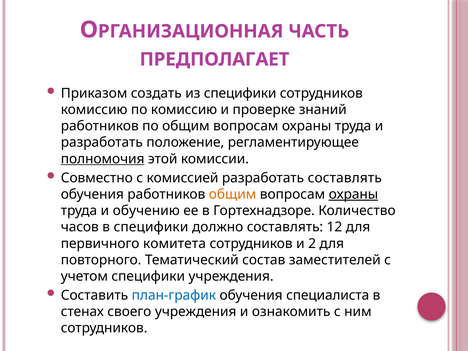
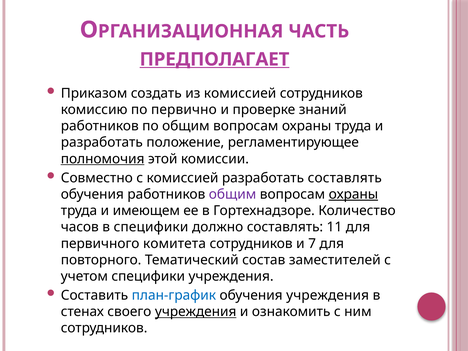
ПРЕДПОЛАГАЕТ underline: none -> present
из специфики: специфики -> комиссией
по комиссию: комиссию -> первично
общим at (233, 194) colour: orange -> purple
обучению: обучению -> имеющем
12: 12 -> 11
2: 2 -> 7
обучения специалиста: специалиста -> учреждения
учреждения at (196, 312) underline: none -> present
